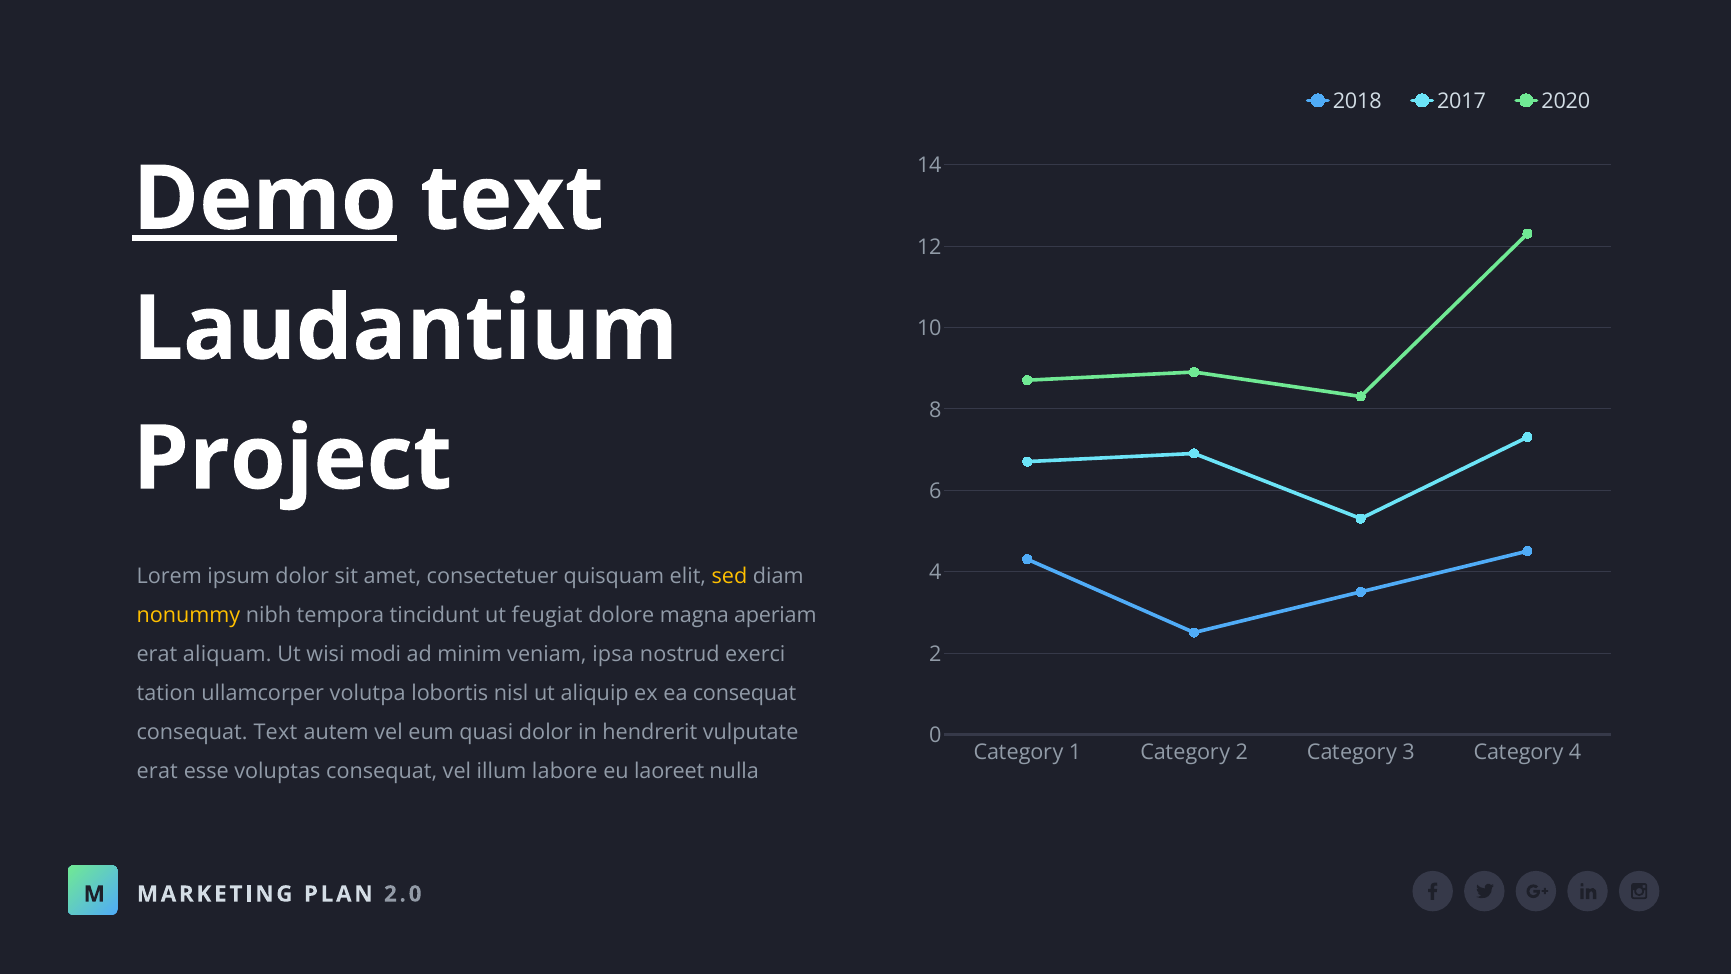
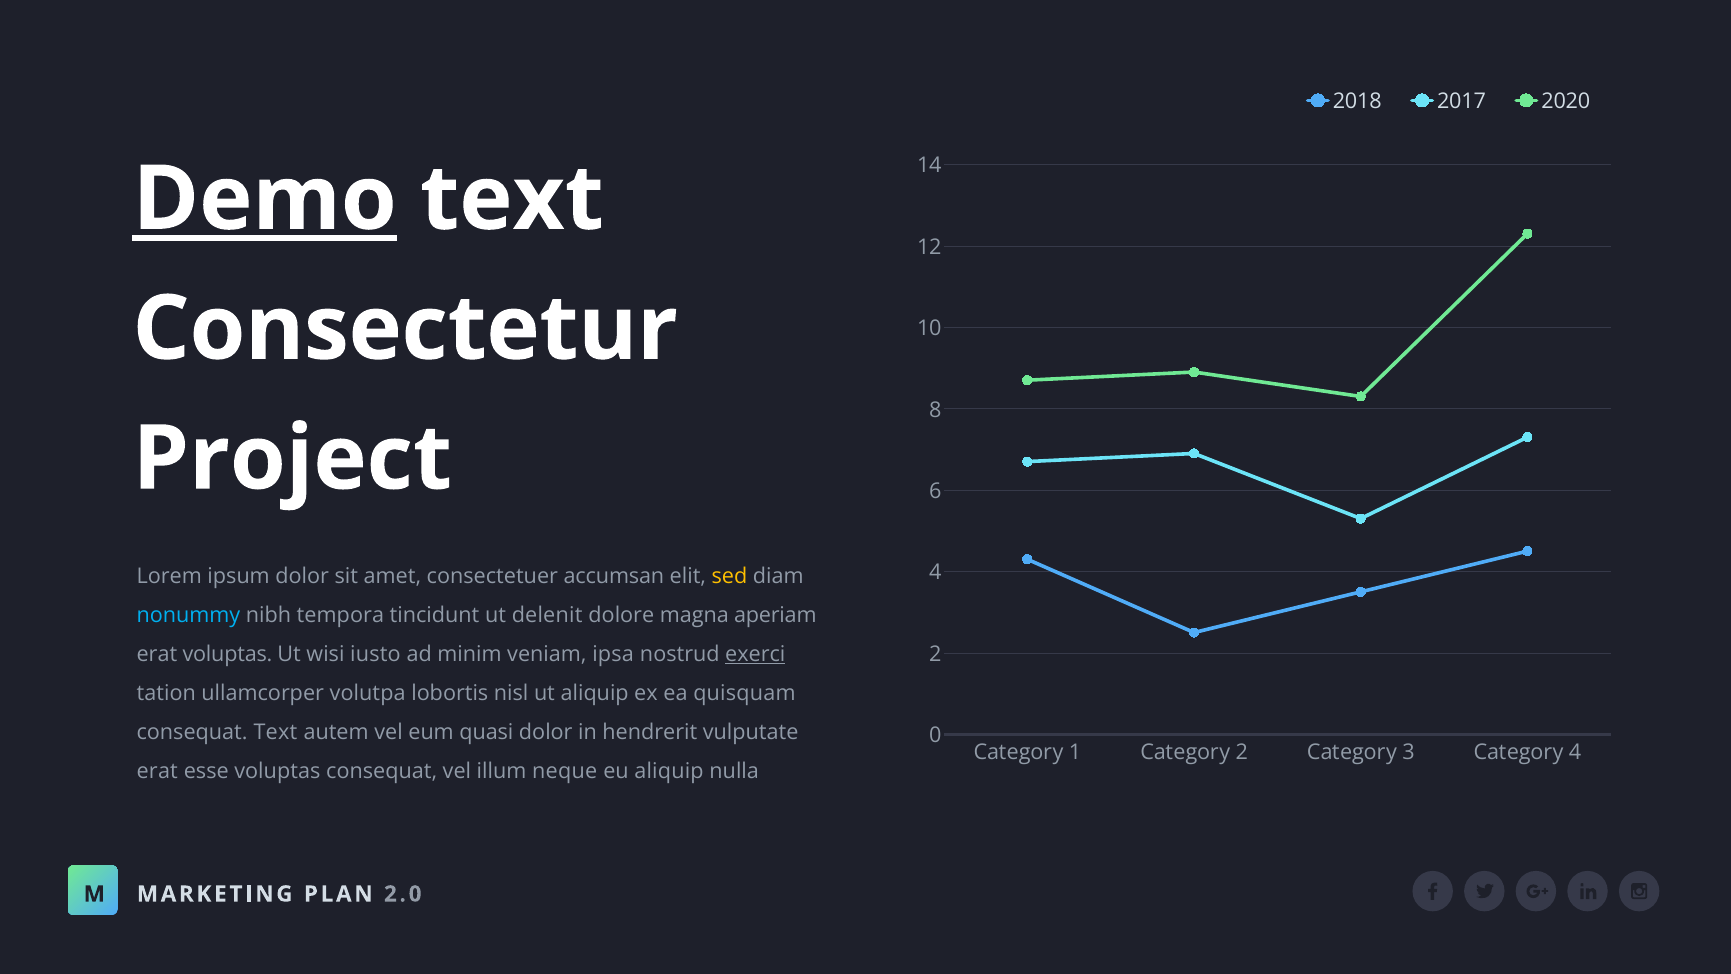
Laudantium: Laudantium -> Consectetur
quisquam: quisquam -> accumsan
nonummy colour: yellow -> light blue
feugiat: feugiat -> delenit
erat aliquam: aliquam -> voluptas
modi: modi -> iusto
exerci underline: none -> present
ea consequat: consequat -> quisquam
labore: labore -> neque
eu laoreet: laoreet -> aliquip
